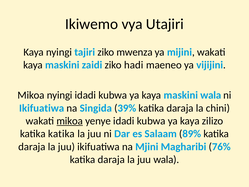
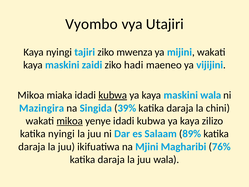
Ikiwemo: Ikiwemo -> Vyombo
Mikoa nyingi: nyingi -> miaka
kubwa at (113, 95) underline: none -> present
Ikifuatiwa at (42, 108): Ikifuatiwa -> Mazingira
katika katika: katika -> nyingi
